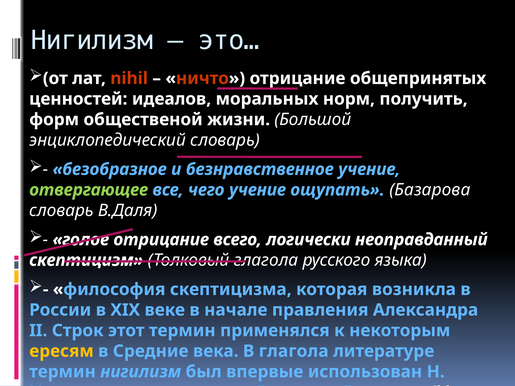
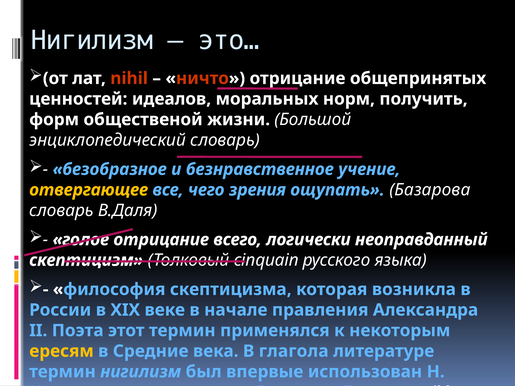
отвергающее colour: light green -> yellow
чего учение: учение -> зрения
глагола at (266, 260): глагола -> cinquain
Строк: Строк -> Поэта
